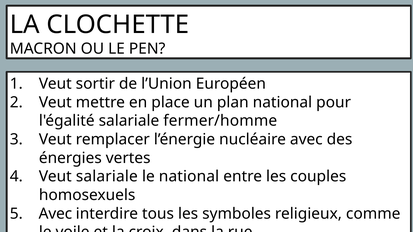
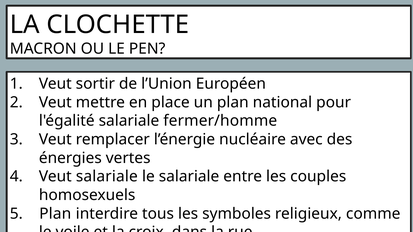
le national: national -> salariale
Avec at (55, 214): Avec -> Plan
